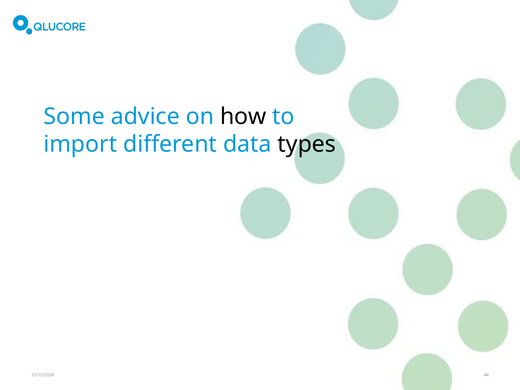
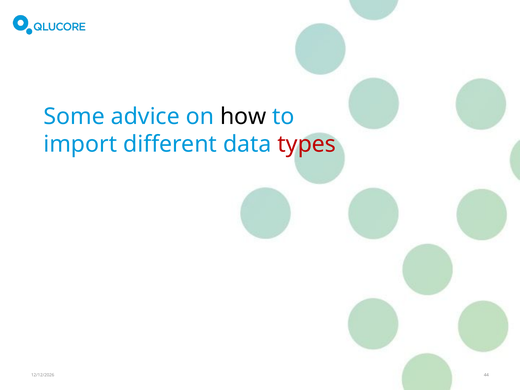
types colour: black -> red
